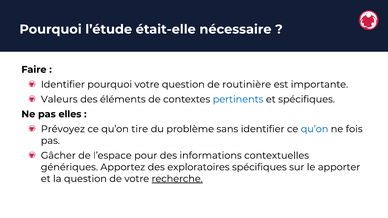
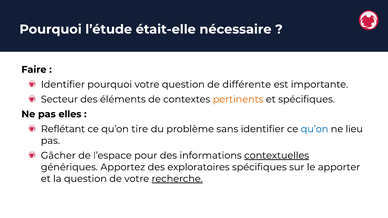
routinière: routinière -> différente
Valeurs: Valeurs -> Secteur
pertinents colour: blue -> orange
Prévoyez: Prévoyez -> Reflétant
fois: fois -> lieu
contextuelles underline: none -> present
